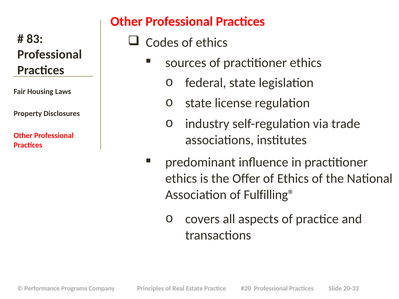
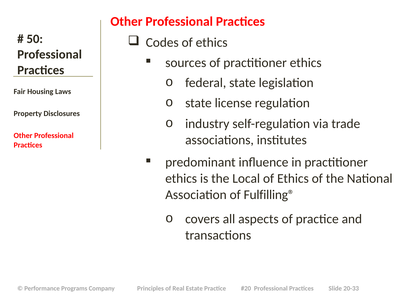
83: 83 -> 50
Offer: Offer -> Local
